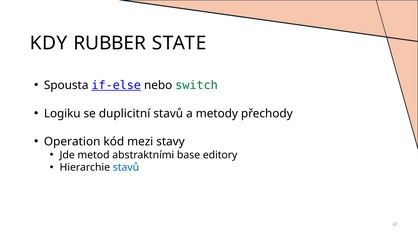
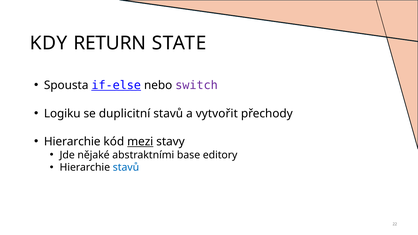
RUBBER: RUBBER -> RETURN
switch colour: green -> purple
metody: metody -> vytvořit
Operation at (72, 142): Operation -> Hierarchie
mezi underline: none -> present
metod: metod -> nějaké
